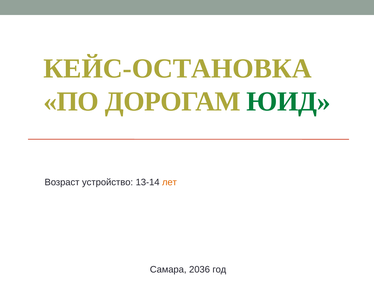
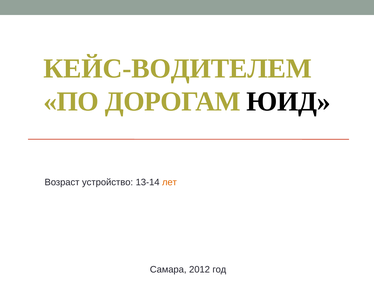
КЕЙС-ОСТАНОВКА: КЕЙС-ОСТАНОВКА -> КЕЙС-ВОДИТЕЛЕМ
ЮИД colour: green -> black
2036: 2036 -> 2012
